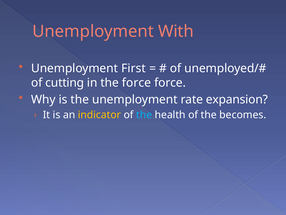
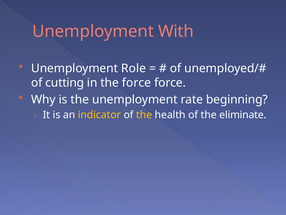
First: First -> Role
expansion: expansion -> beginning
the at (144, 115) colour: light blue -> yellow
becomes: becomes -> eliminate
